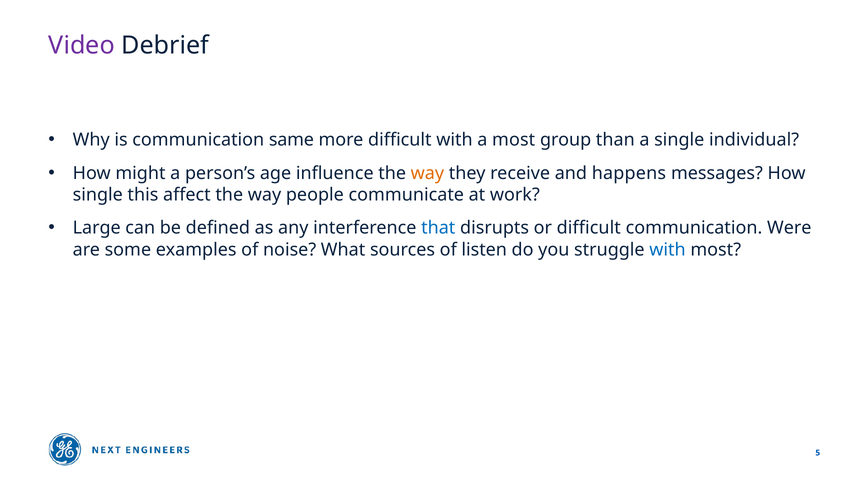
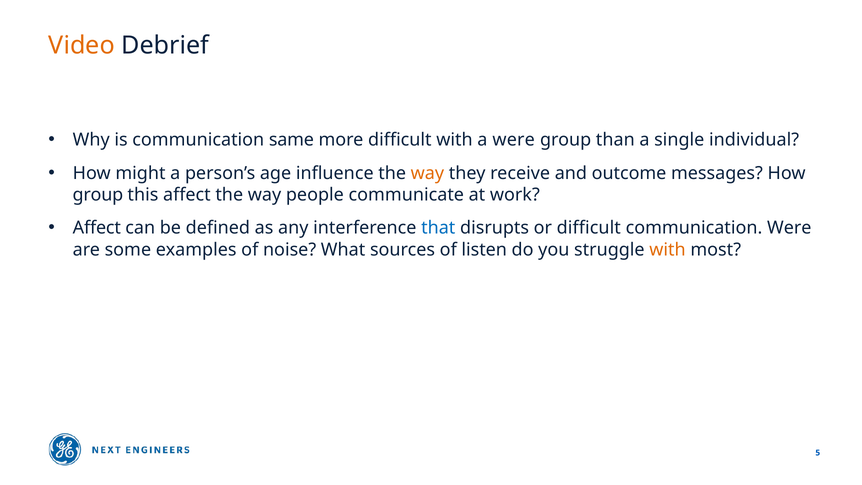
Video colour: purple -> orange
a most: most -> were
happens: happens -> outcome
single at (98, 195): single -> group
Large at (97, 228): Large -> Affect
with at (668, 250) colour: blue -> orange
